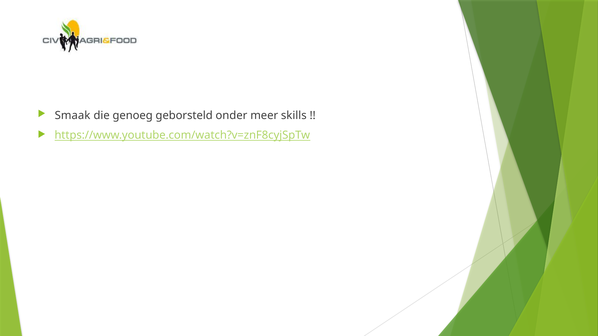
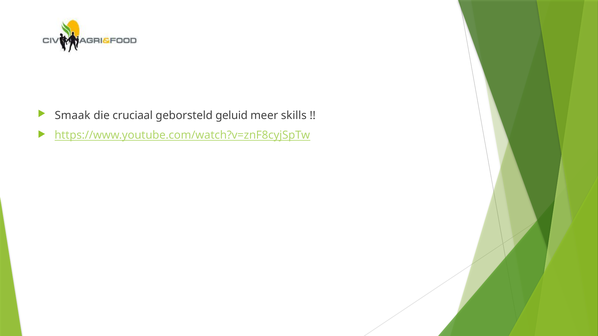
genoeg: genoeg -> cruciaal
onder: onder -> geluid
